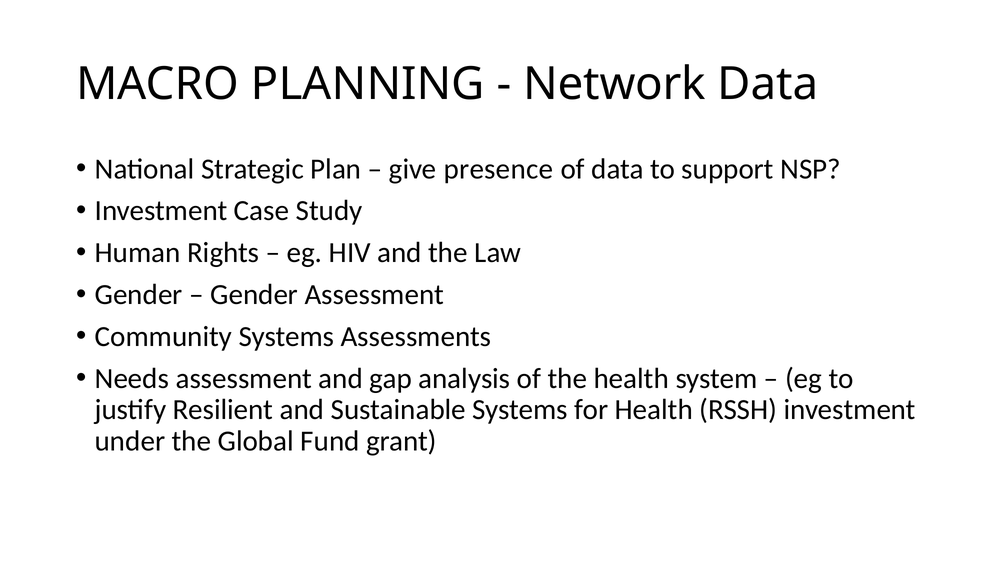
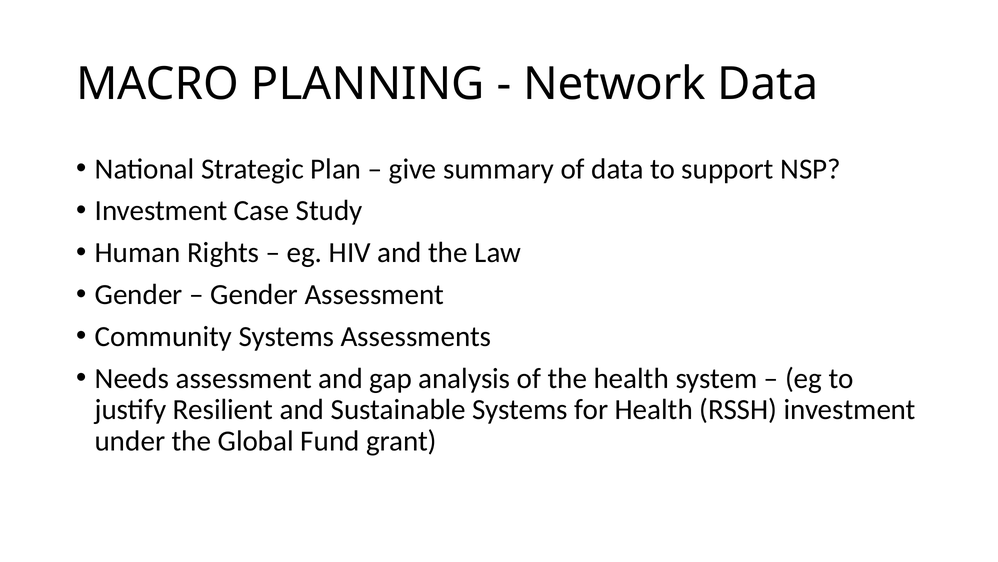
presence: presence -> summary
